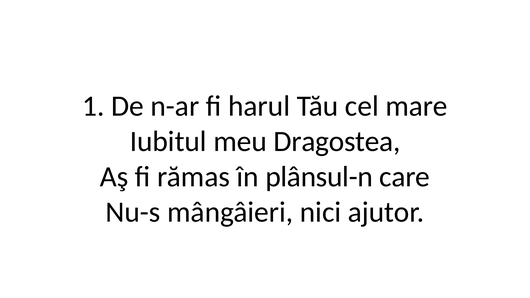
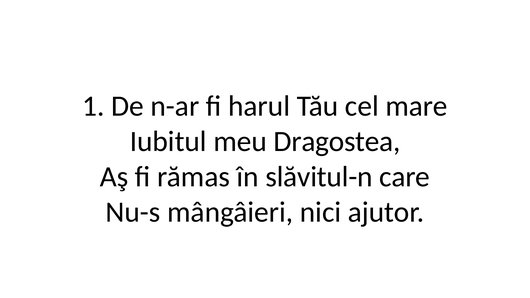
plânsul-n: plânsul-n -> slăvitul-n
